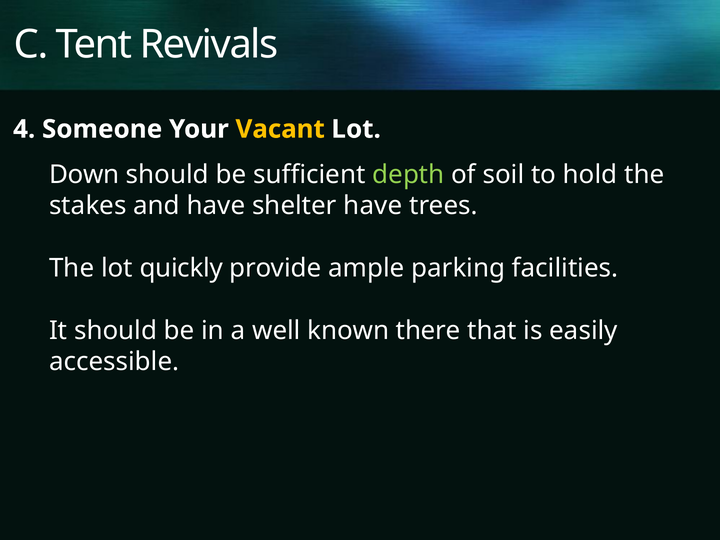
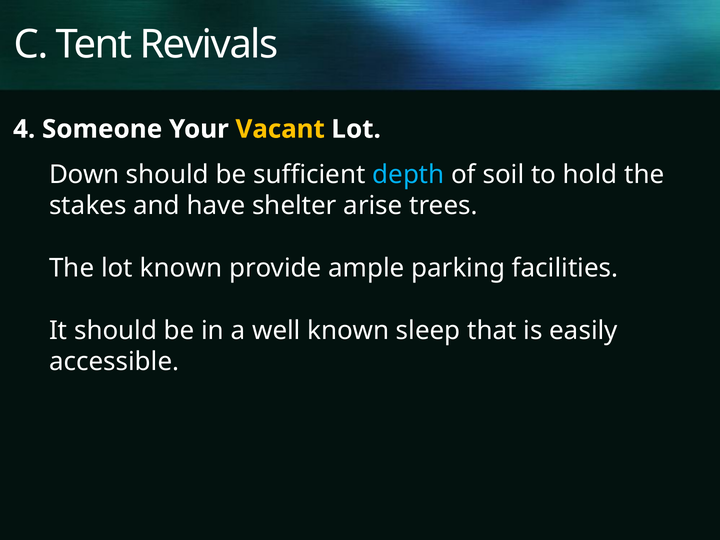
depth colour: light green -> light blue
shelter have: have -> arise
lot quickly: quickly -> known
there: there -> sleep
